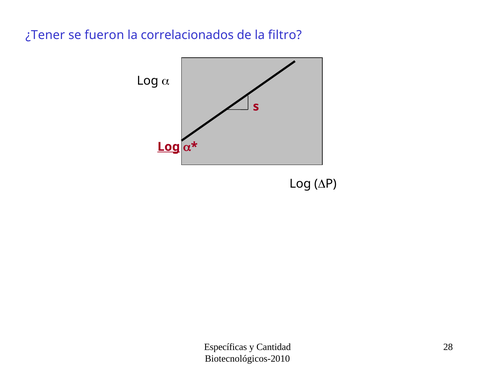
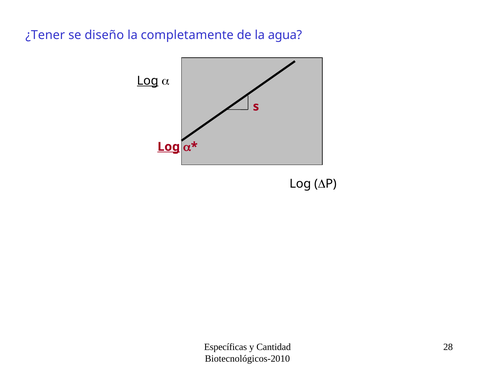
fueron: fueron -> diseño
correlacionados: correlacionados -> completamente
filtro: filtro -> agua
Log at (148, 81) underline: none -> present
